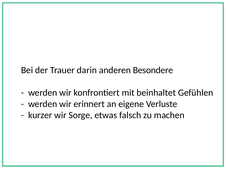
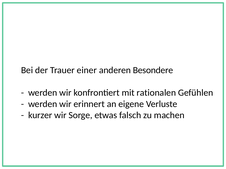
darin: darin -> einer
beinhaltet: beinhaltet -> rationalen
